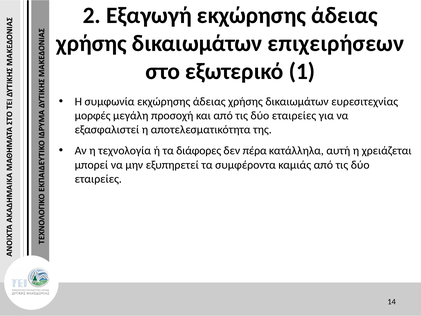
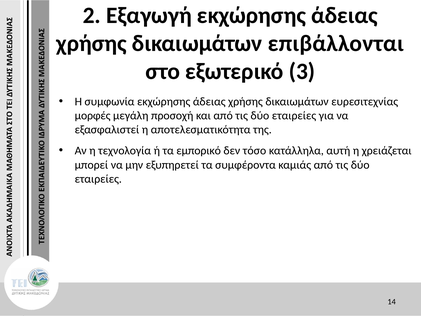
επιχειρήσεων: επιχειρήσεων -> επιβάλλονται
1: 1 -> 3
διάφορες: διάφορες -> εμπορικό
πέρα: πέρα -> τόσο
